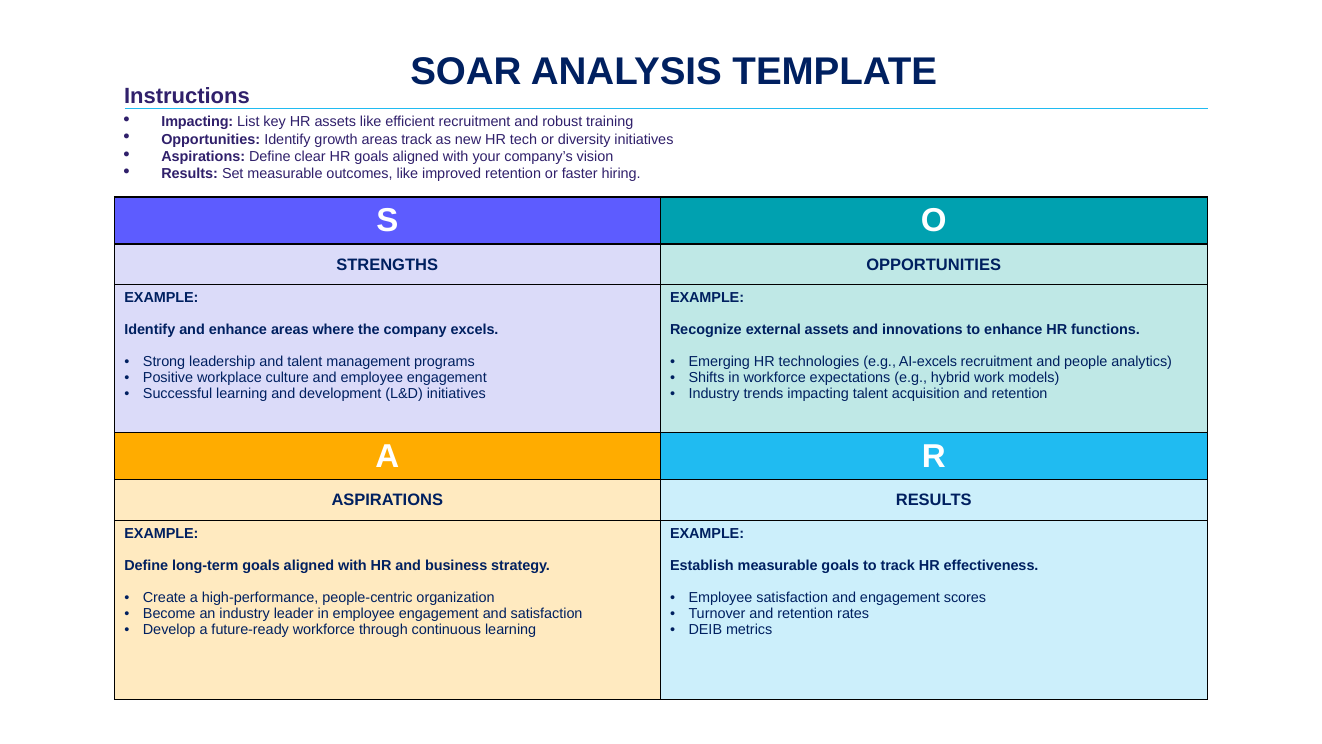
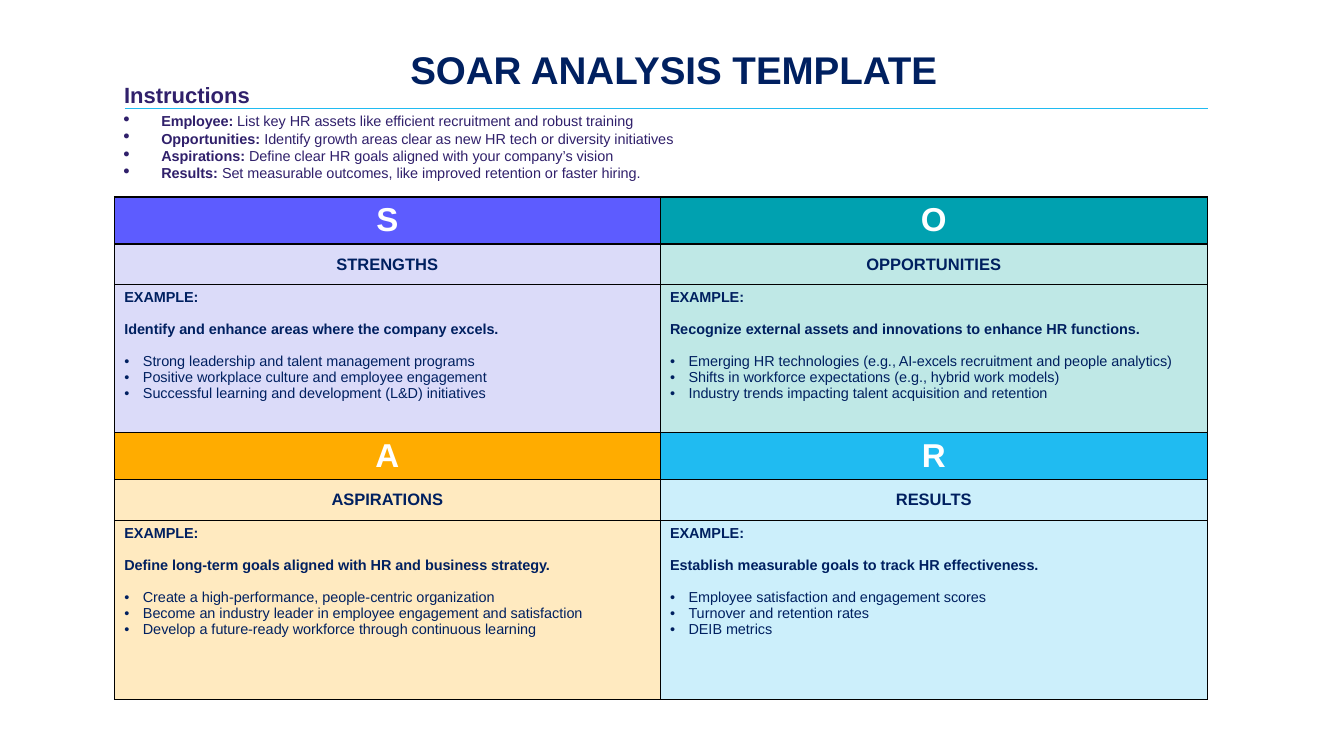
Impacting at (197, 122): Impacting -> Employee
areas track: track -> clear
